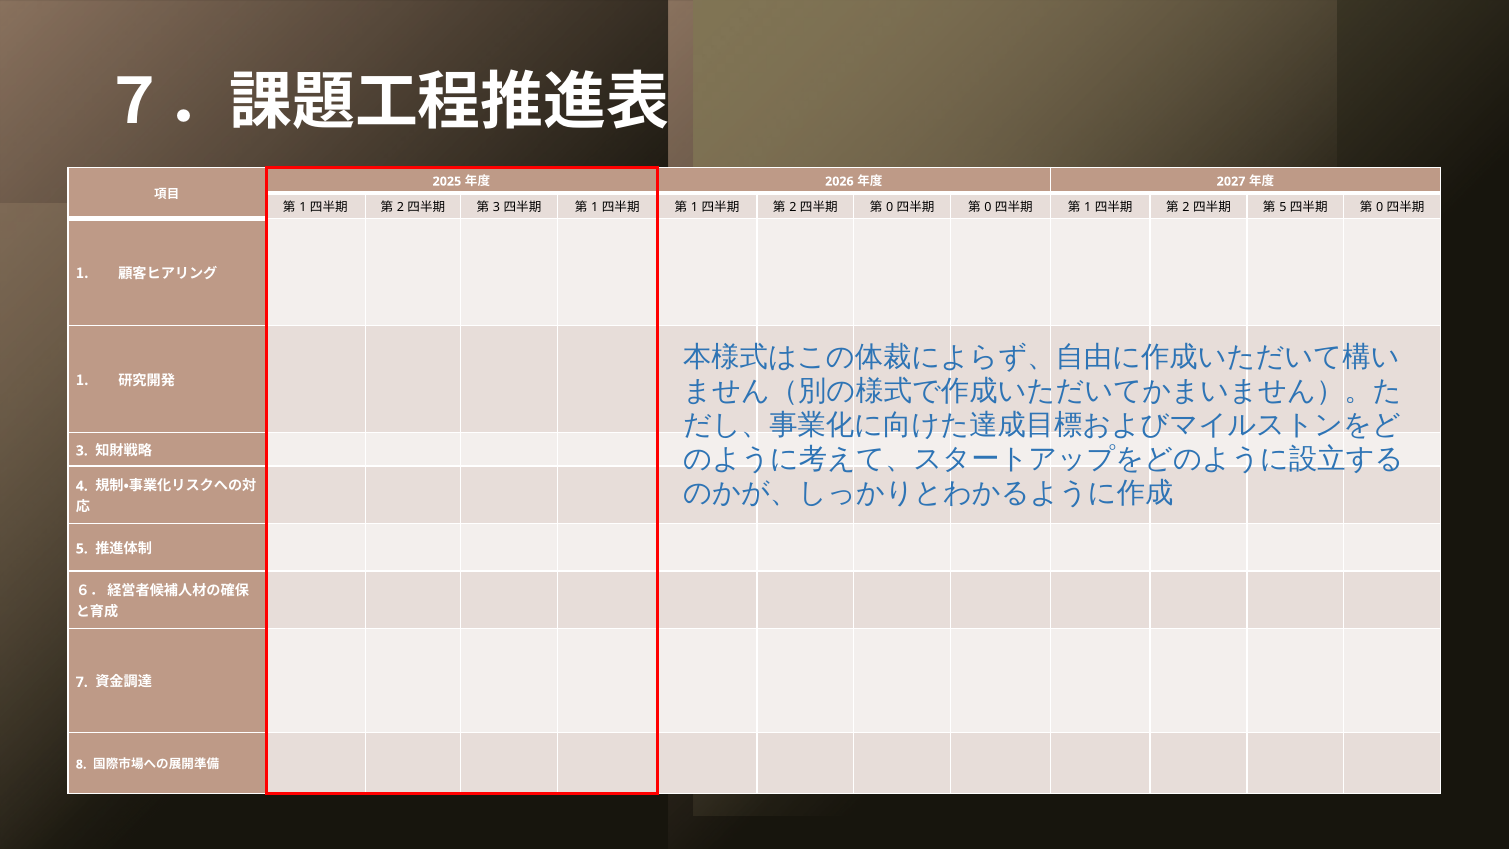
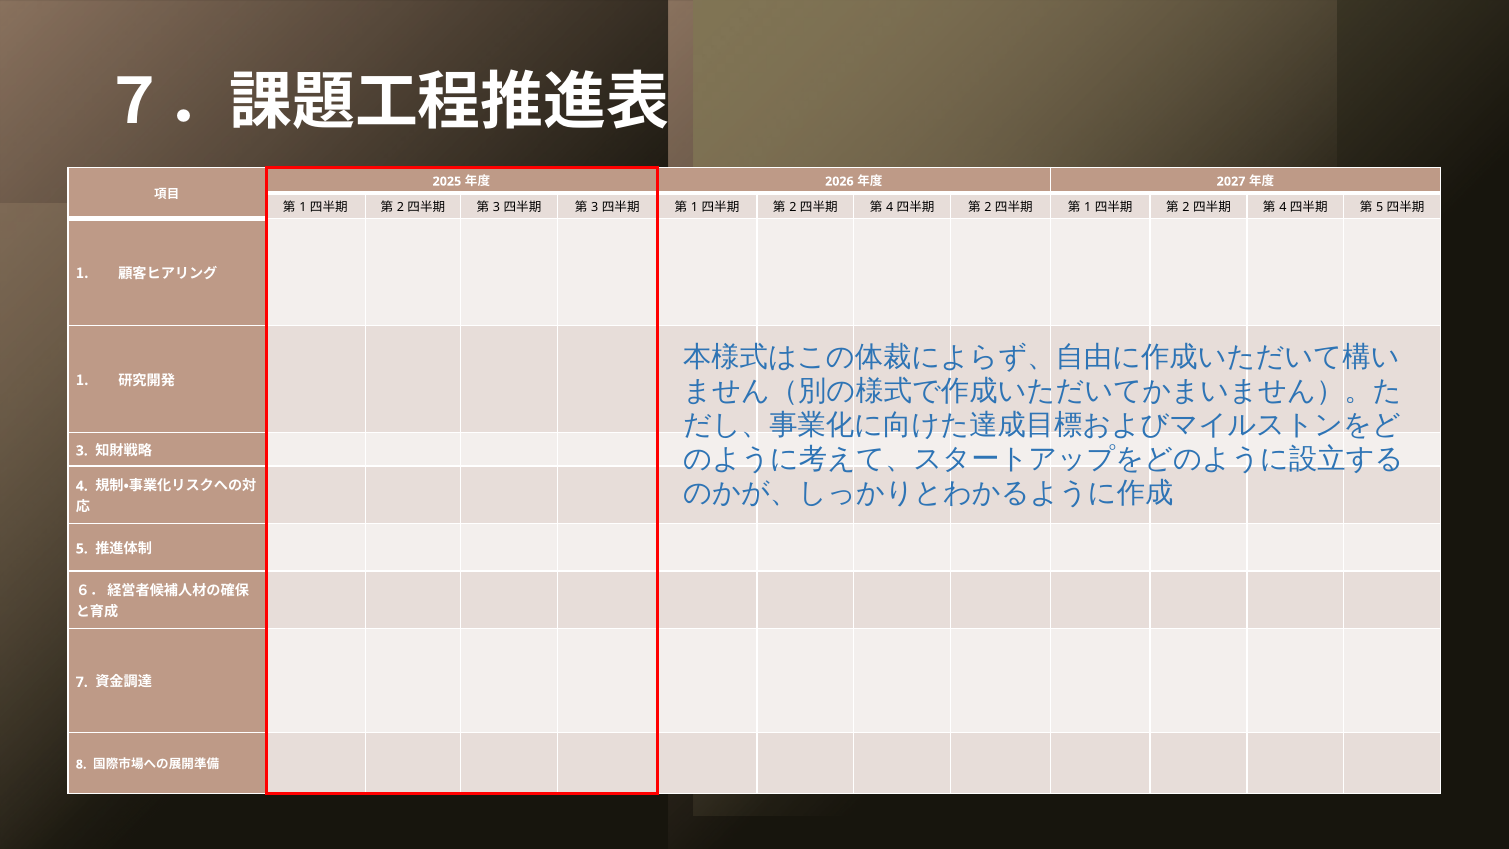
1 at (595, 207): 1 -> 3
0 at (890, 207): 0 -> 4
0 at (988, 207): 0 -> 2
5 at (1283, 207): 5 -> 4
0 at (1380, 207): 0 -> 5
